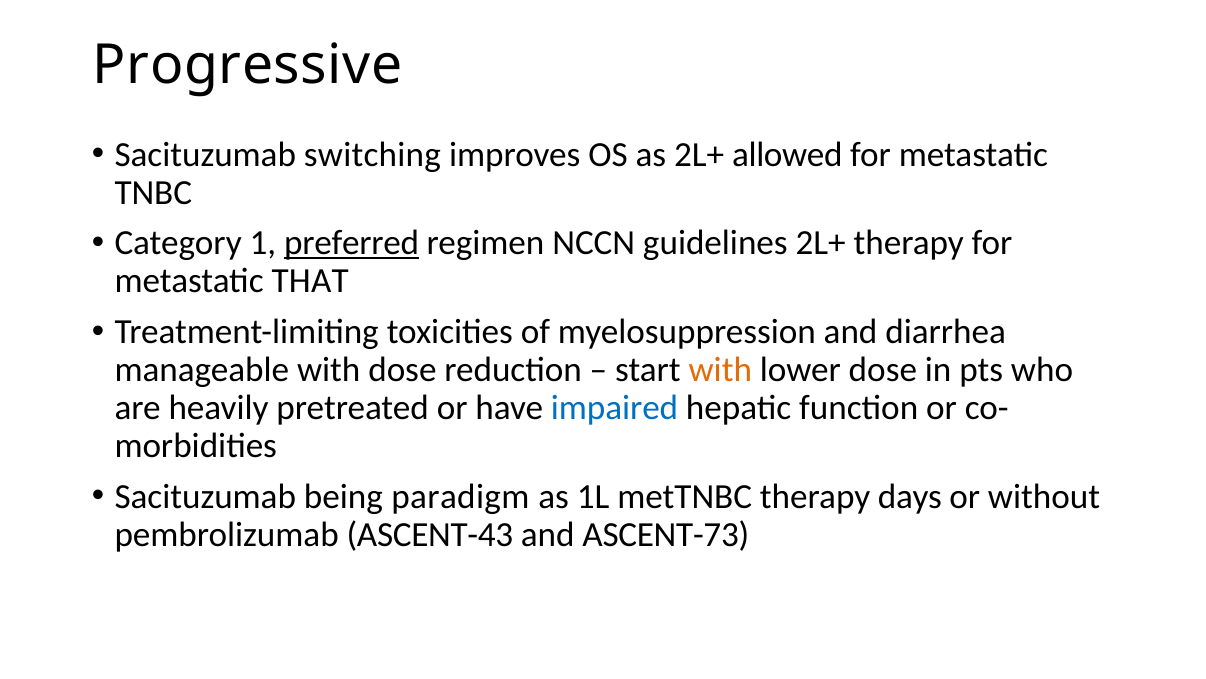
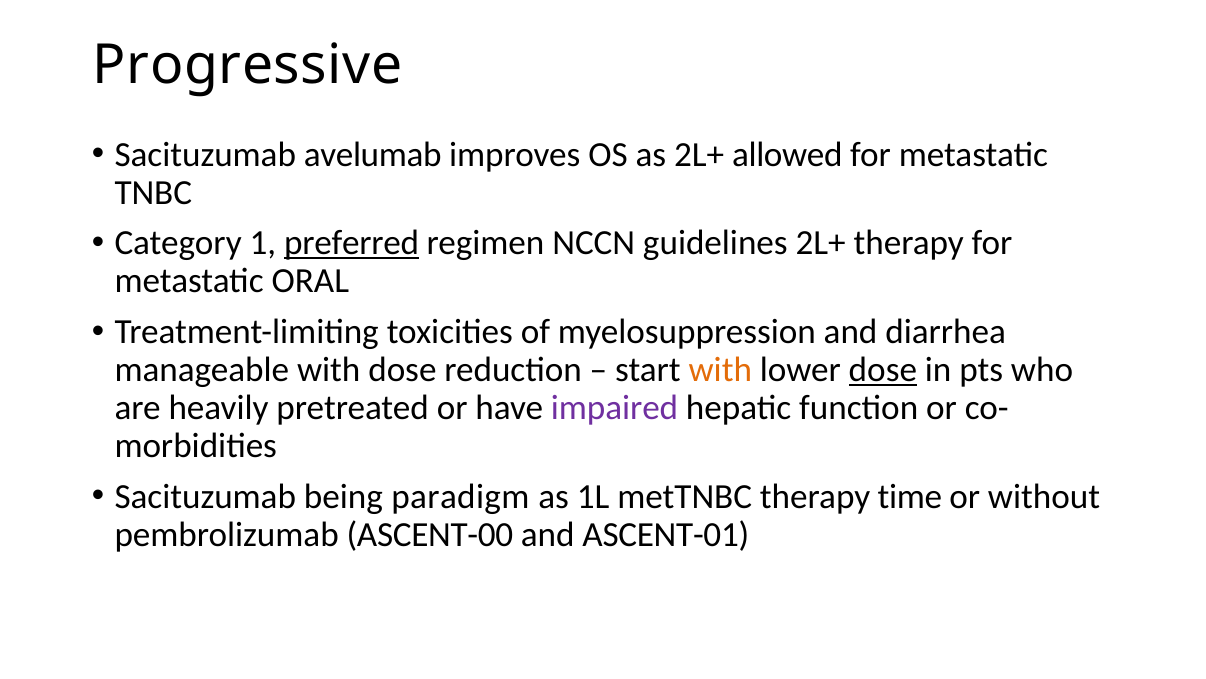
switching: switching -> avelumab
THAT: THAT -> ORAL
dose at (883, 370) underline: none -> present
impaired colour: blue -> purple
days: days -> time
ASCENT-43: ASCENT-43 -> ASCENT-00
ASCENT-73: ASCENT-73 -> ASCENT-01
